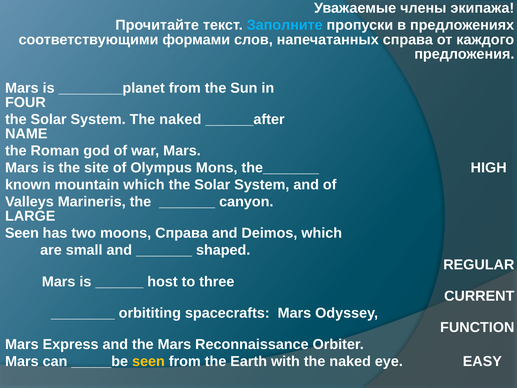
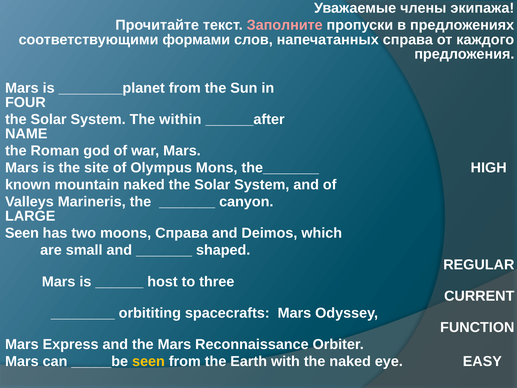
Заполните colour: light blue -> pink
System The naked: naked -> within
mountain which: which -> naked
